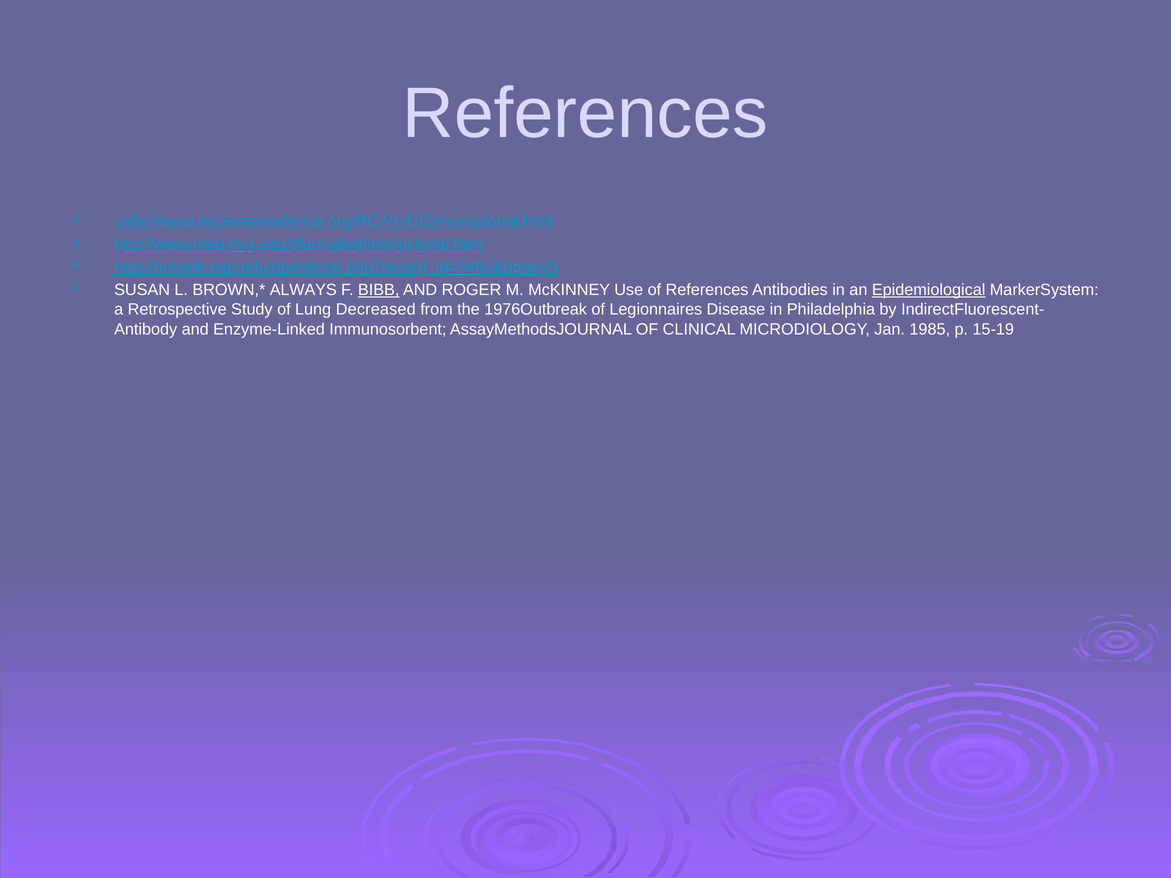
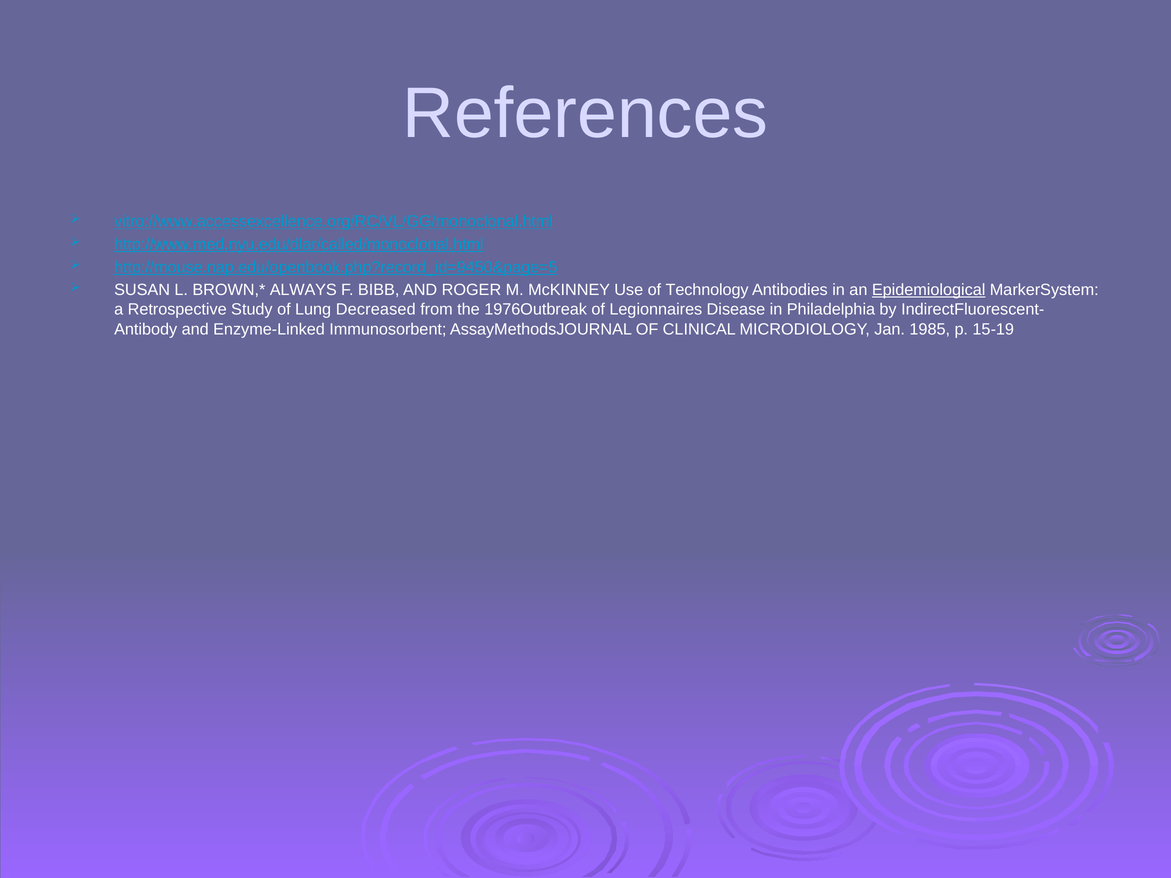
cells://www.accessexcellence.org/RC/VL/GG/monoclonal.html: cells://www.accessexcellence.org/RC/VL/GG/monoclonal.html -> vitro://www.accessexcellence.org/RC/VL/GG/monoclonal.html
http://outside.nap.edu/openbook.php?record_id=9450&page=5: http://outside.nap.edu/openbook.php?record_id=9450&page=5 -> http://mouse.nap.edu/openbook.php?record_id=9450&page=5
BIBB underline: present -> none
of References: References -> Technology
